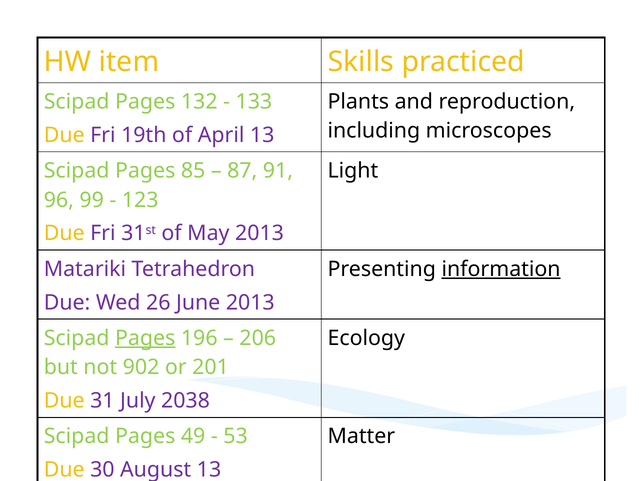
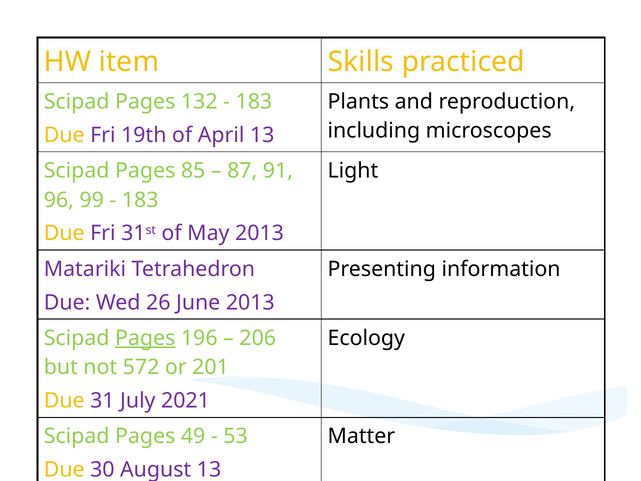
133 at (254, 102): 133 -> 183
123 at (140, 200): 123 -> 183
information underline: present -> none
902: 902 -> 572
2038: 2038 -> 2021
